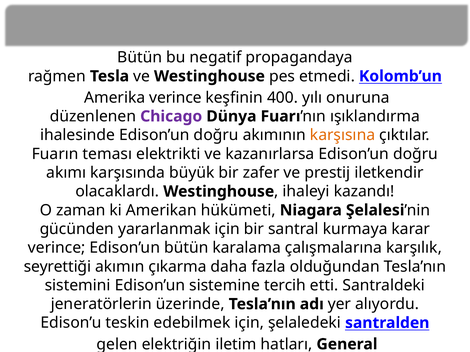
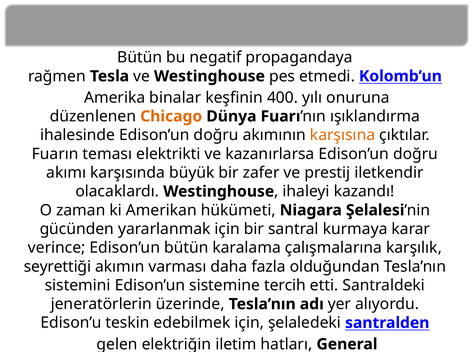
Amerika verince: verince -> binalar
Chicago colour: purple -> orange
çıkarma: çıkarma -> varması
